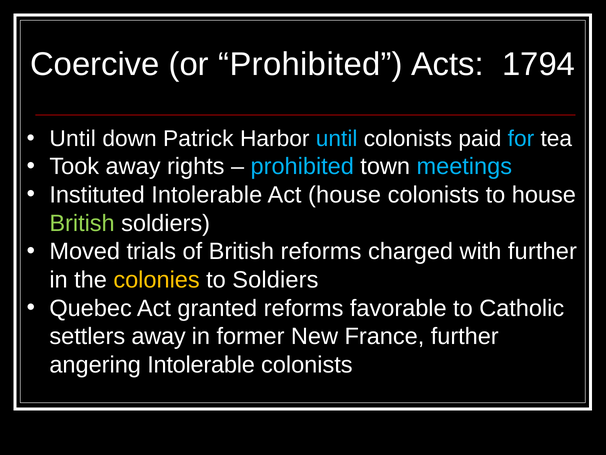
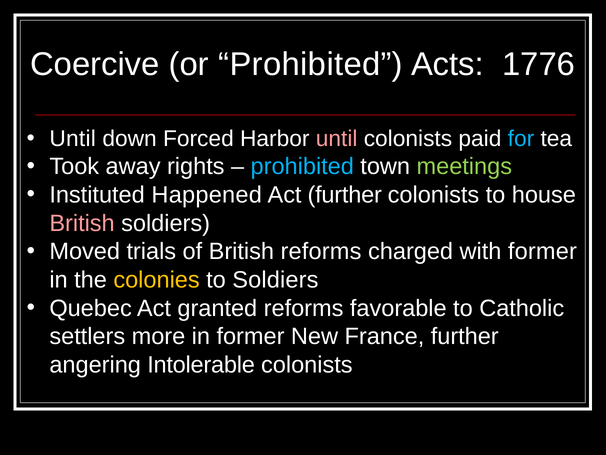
1794: 1794 -> 1776
Patrick: Patrick -> Forced
until at (337, 139) colour: light blue -> pink
meetings colour: light blue -> light green
Instituted Intolerable: Intolerable -> Happened
Act house: house -> further
British at (82, 223) colour: light green -> pink
with further: further -> former
settlers away: away -> more
